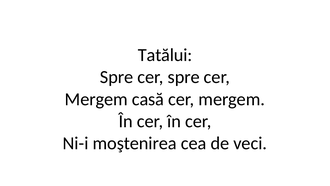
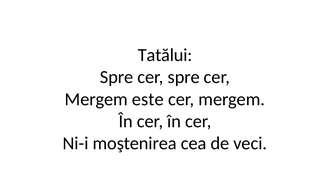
casă: casă -> este
